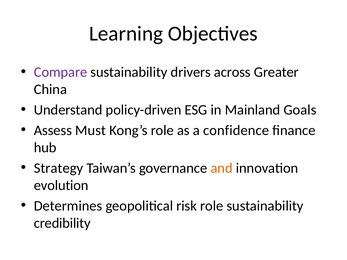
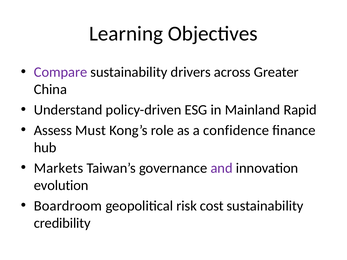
Goals: Goals -> Rapid
Strategy: Strategy -> Markets
and colour: orange -> purple
Determines: Determines -> Boardroom
risk role: role -> cost
